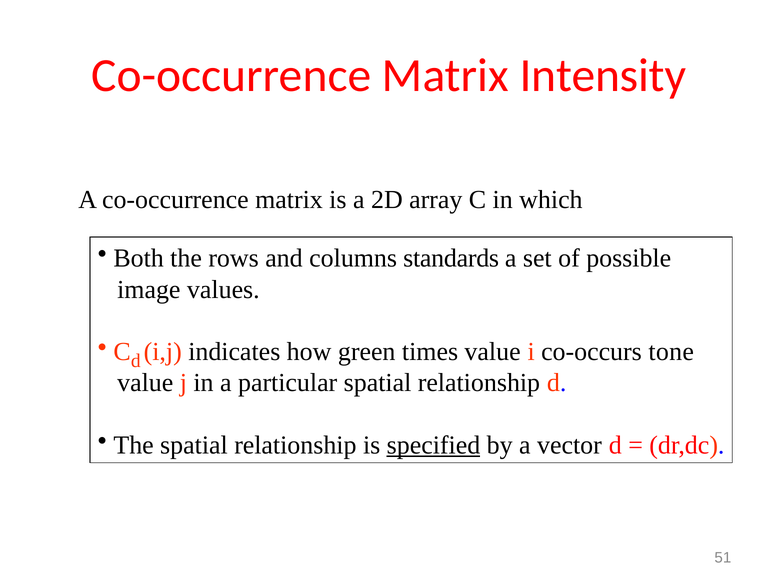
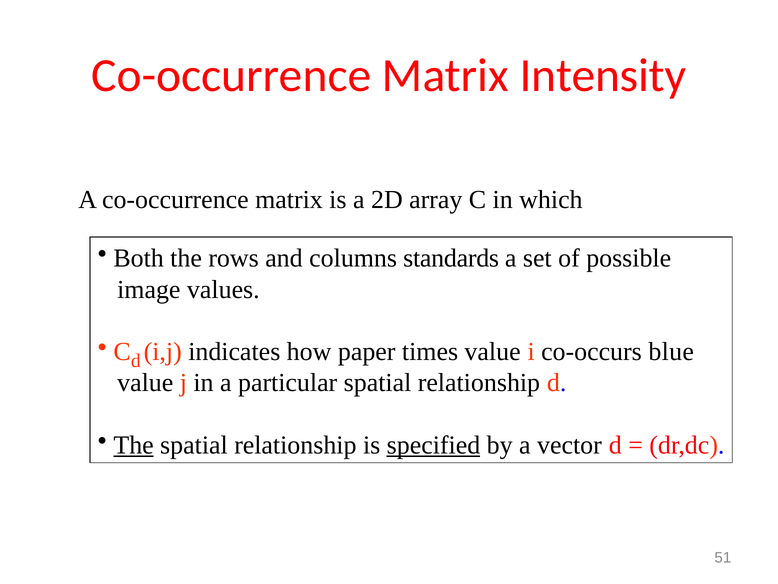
green: green -> paper
tone: tone -> blue
The at (134, 445) underline: none -> present
